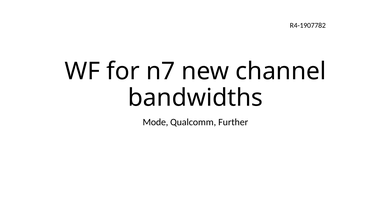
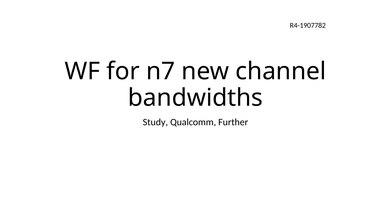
Mode: Mode -> Study
